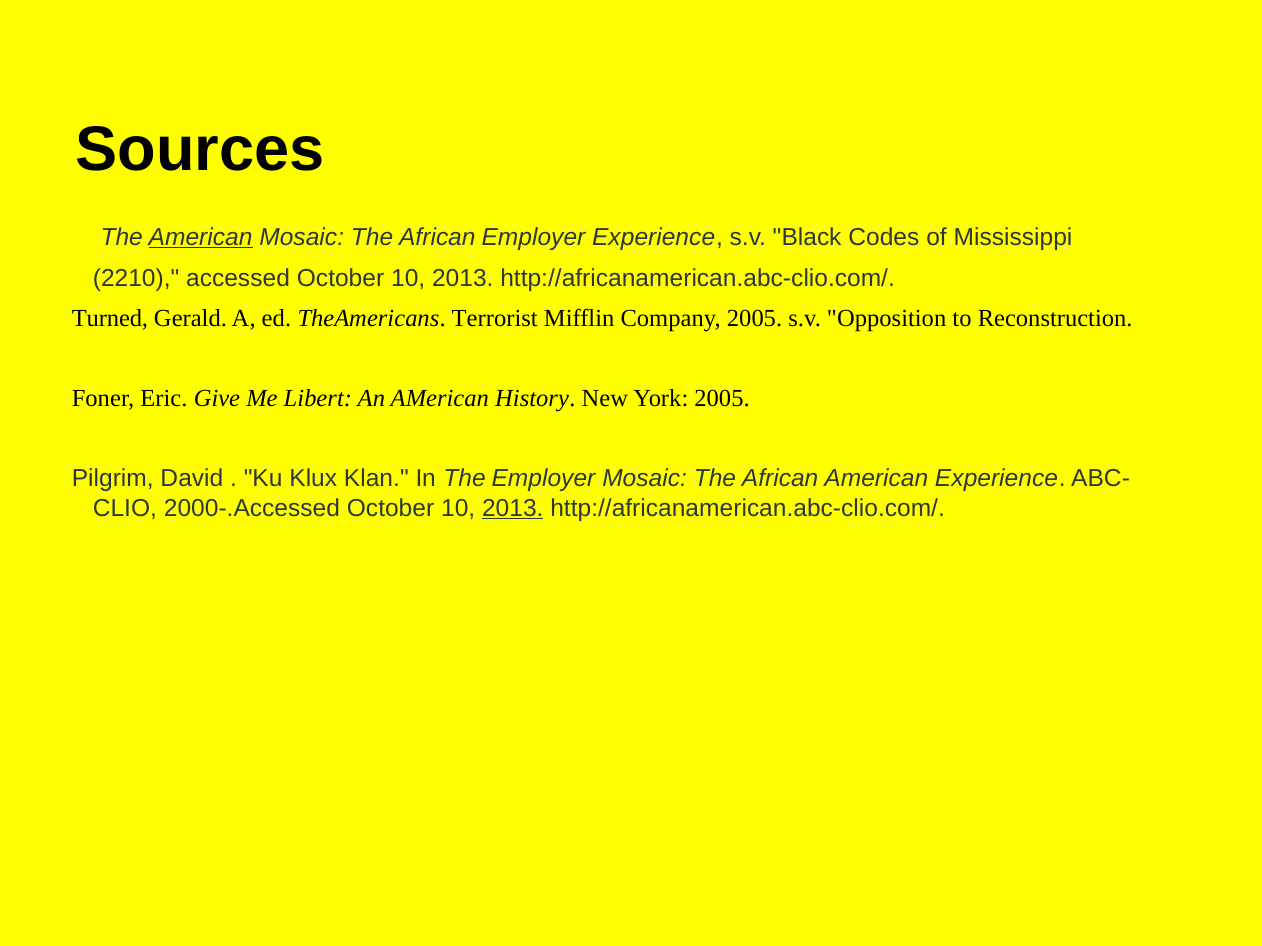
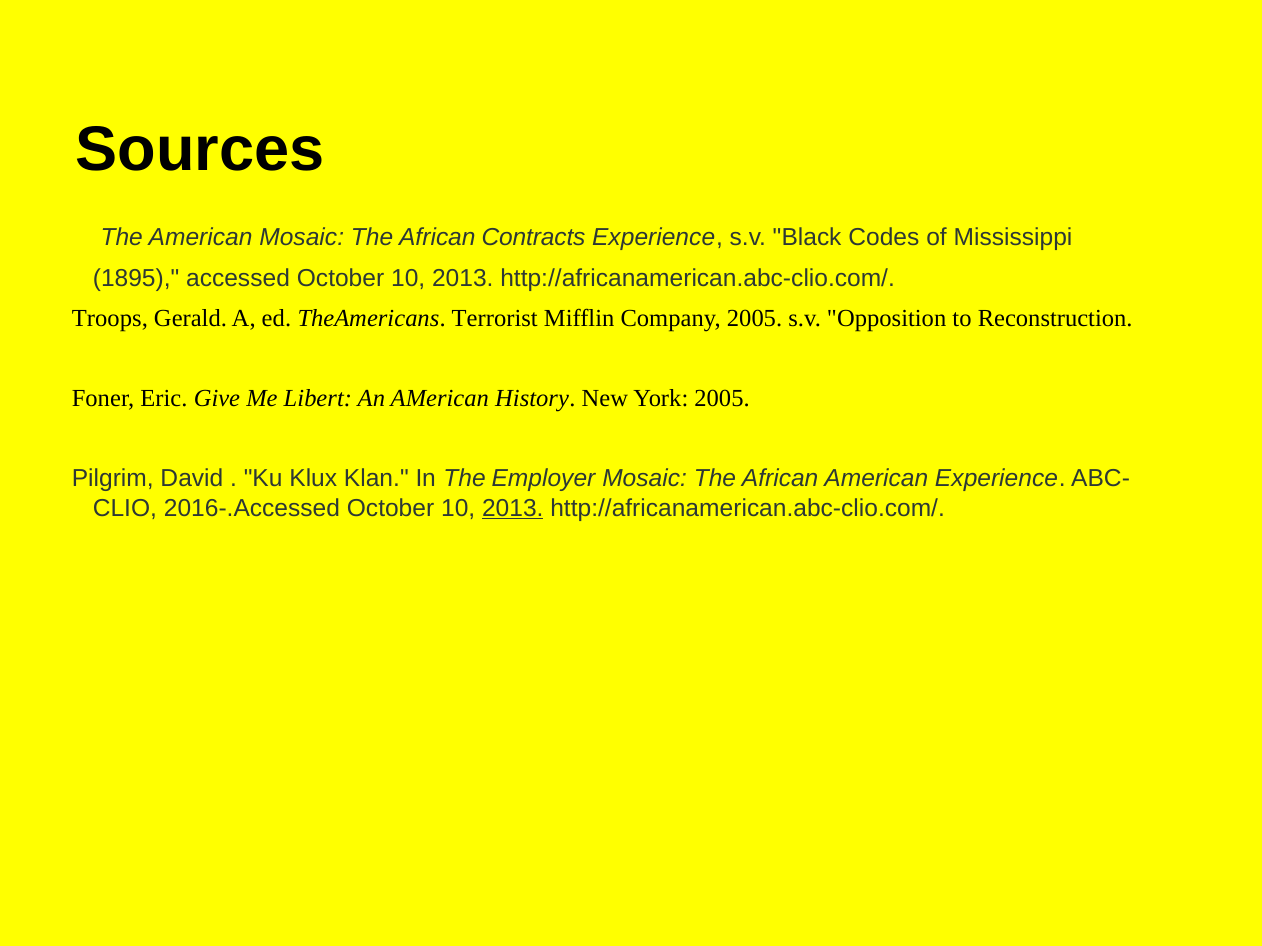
American at (201, 237) underline: present -> none
African Employer: Employer -> Contracts
2210: 2210 -> 1895
Turned: Turned -> Troops
2000-.Accessed: 2000-.Accessed -> 2016-.Accessed
